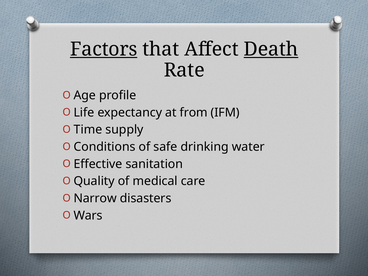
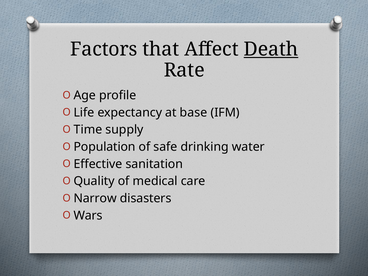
Factors underline: present -> none
from: from -> base
Conditions: Conditions -> Population
